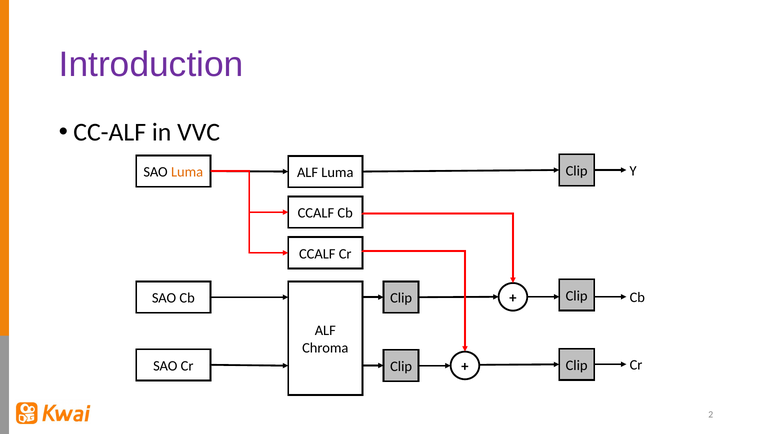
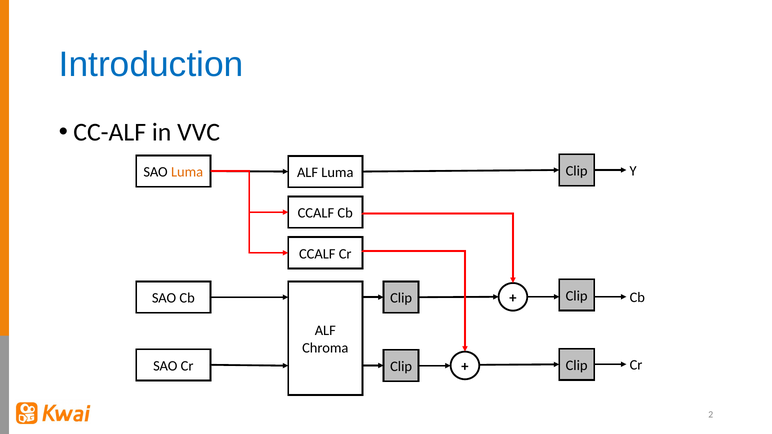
Introduction colour: purple -> blue
